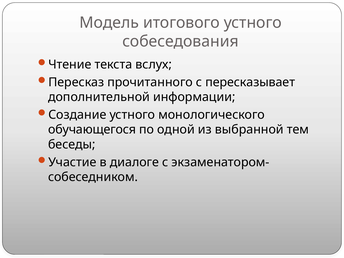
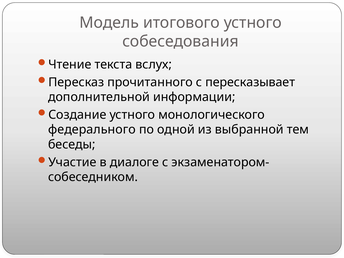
обучающегося: обучающегося -> федерального
